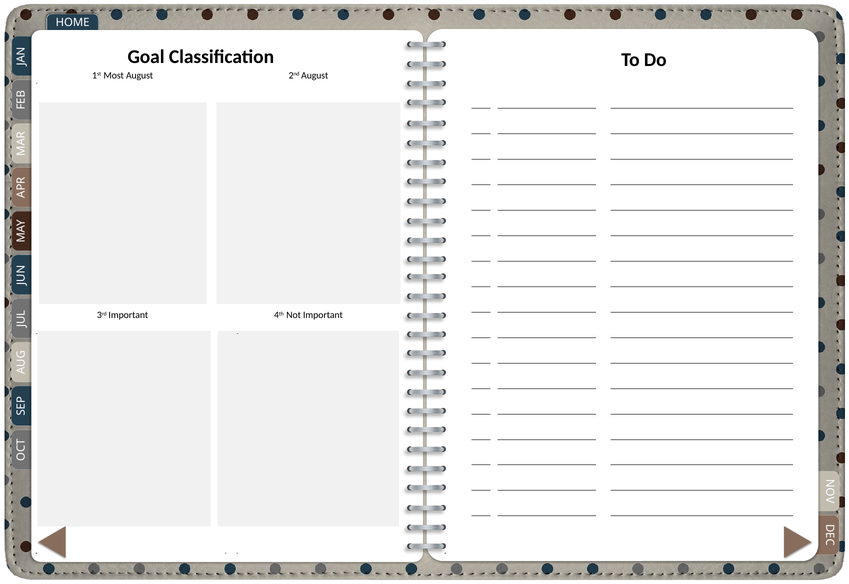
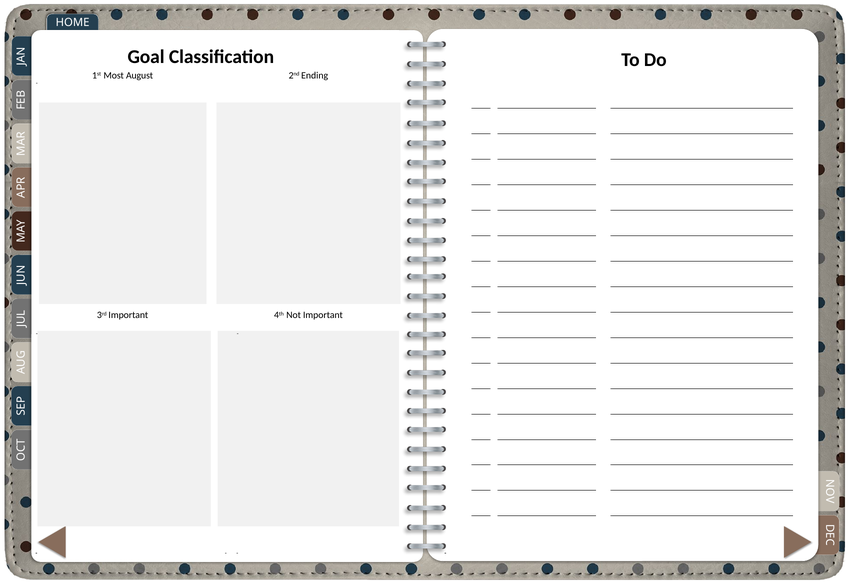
2nd August: August -> Ending
